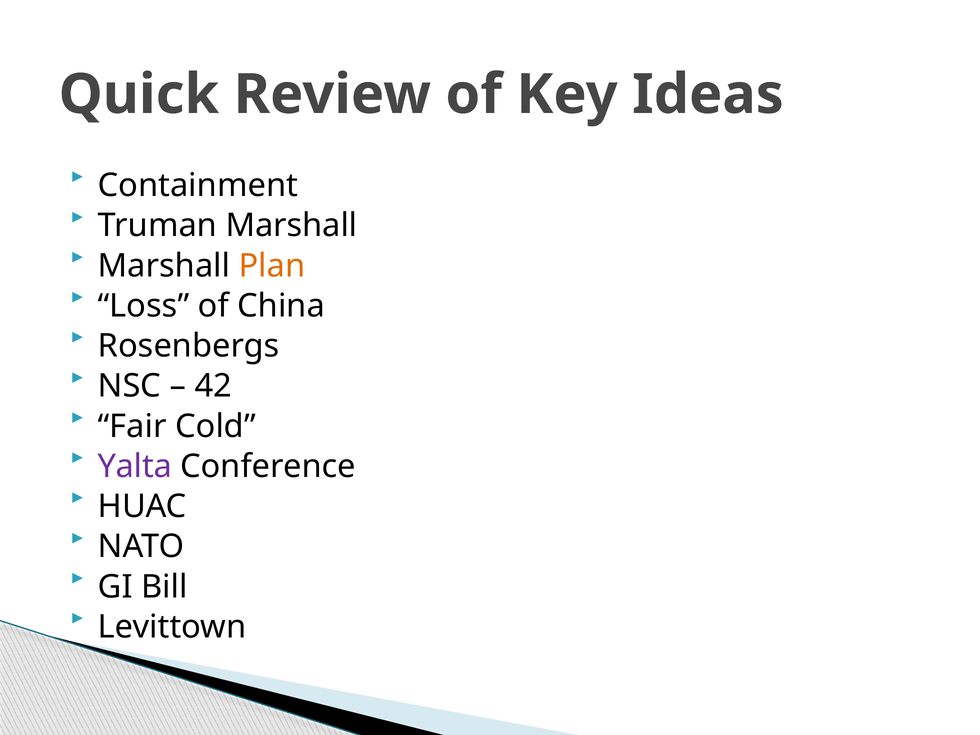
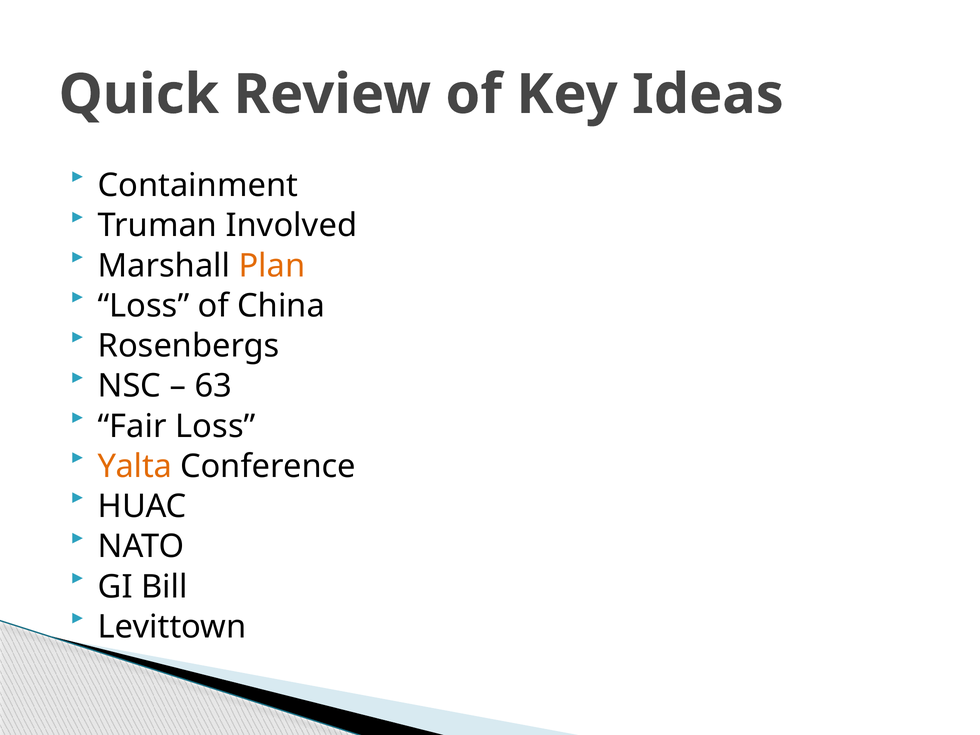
Truman Marshall: Marshall -> Involved
42: 42 -> 63
Fair Cold: Cold -> Loss
Yalta colour: purple -> orange
